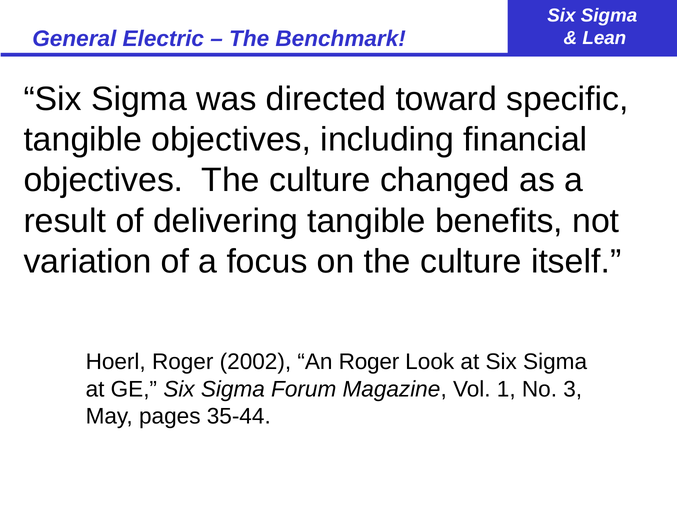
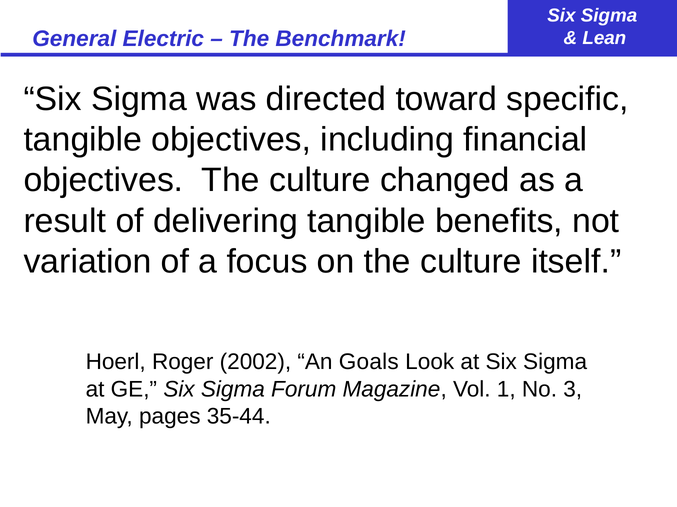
An Roger: Roger -> Goals
